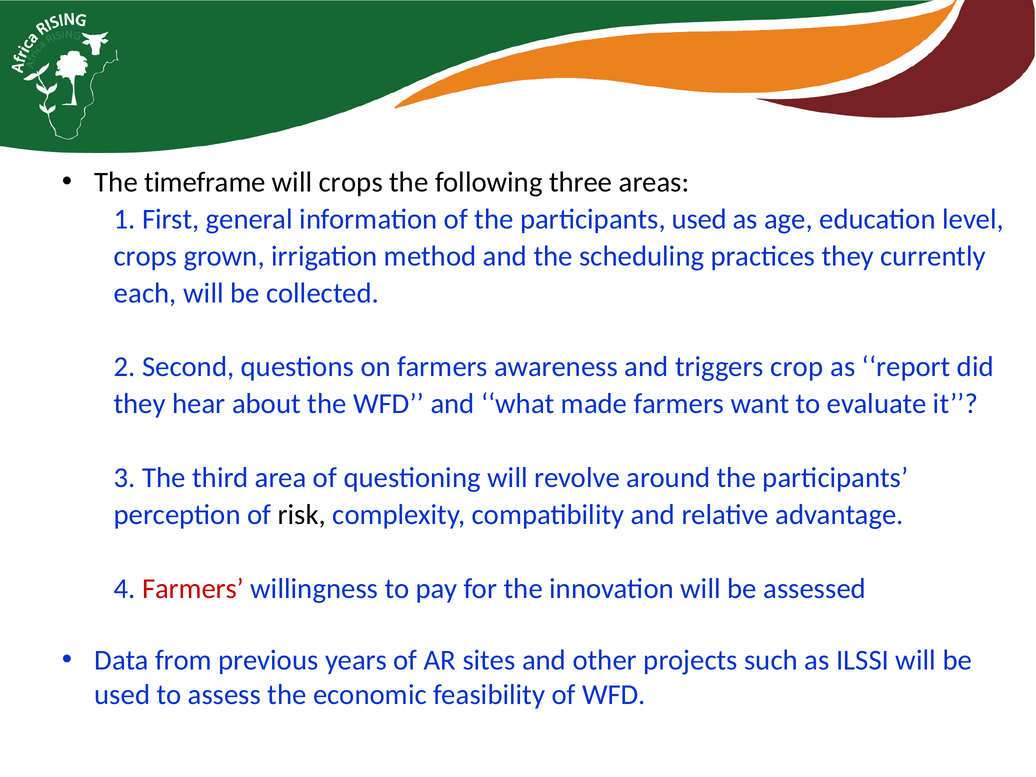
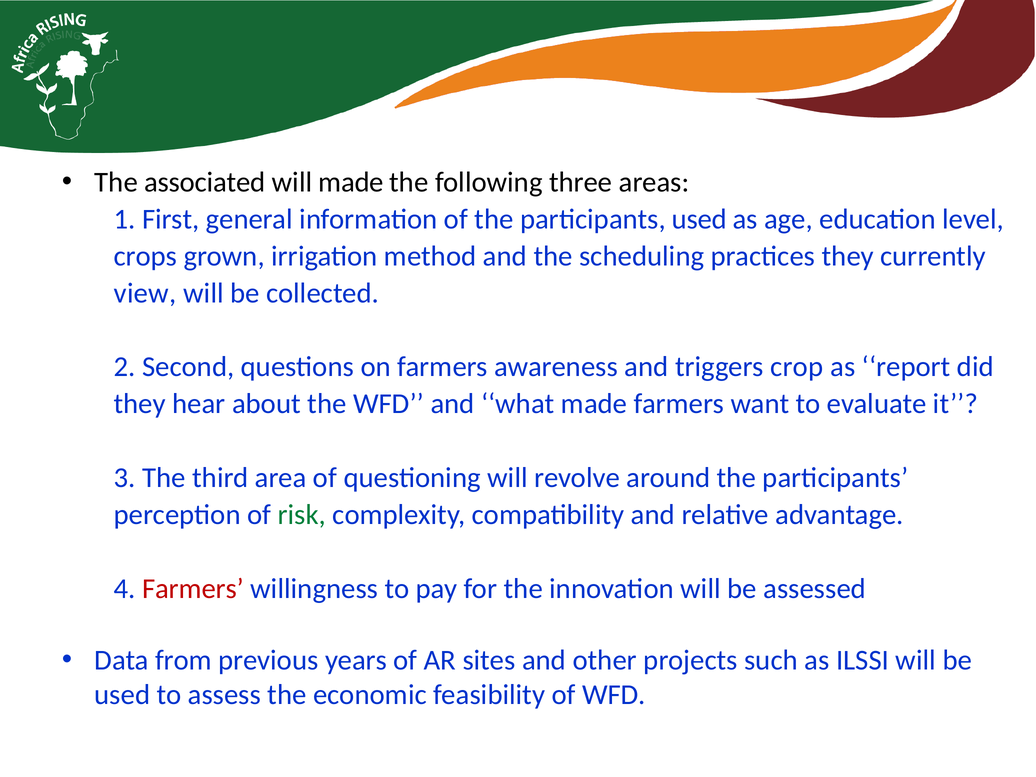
timeframe: timeframe -> associated
will crops: crops -> made
each: each -> view
risk colour: black -> green
